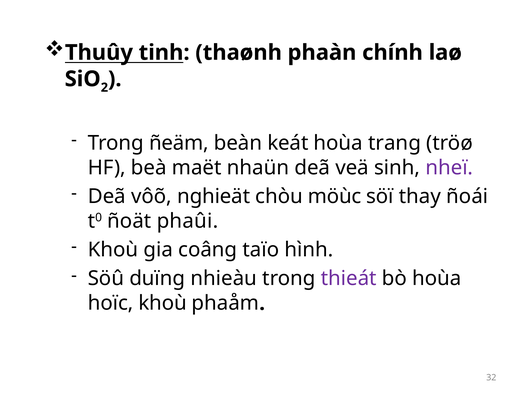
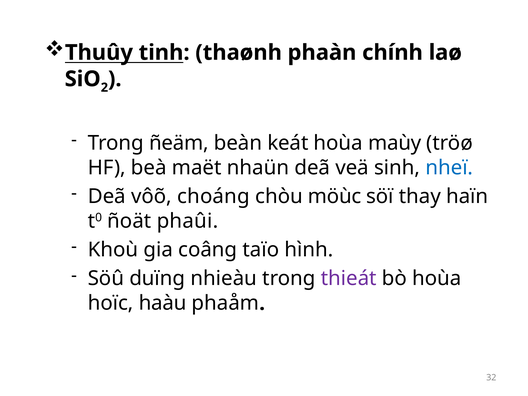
trang: trang -> maùy
nheï colour: purple -> blue
nghieät: nghieät -> choáng
ñoái: ñoái -> haïn
hoïc khoù: khoù -> haàu
